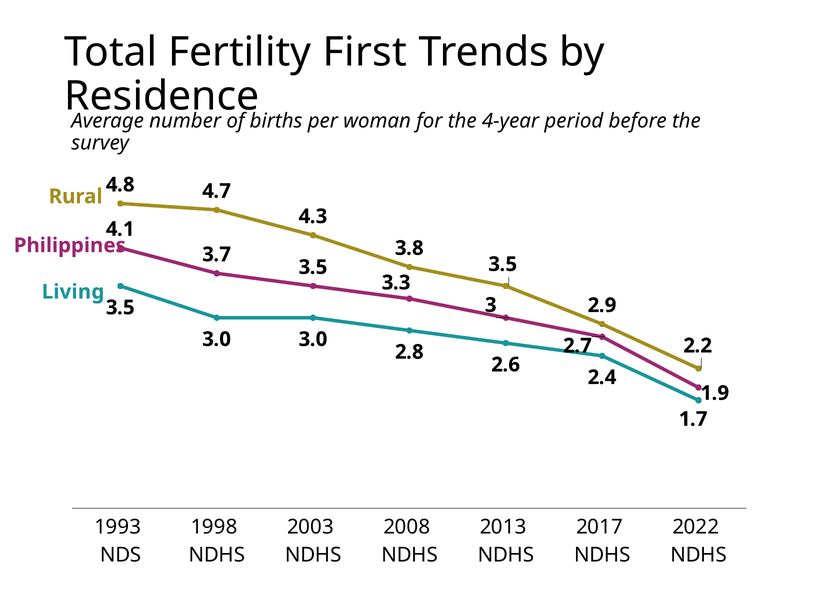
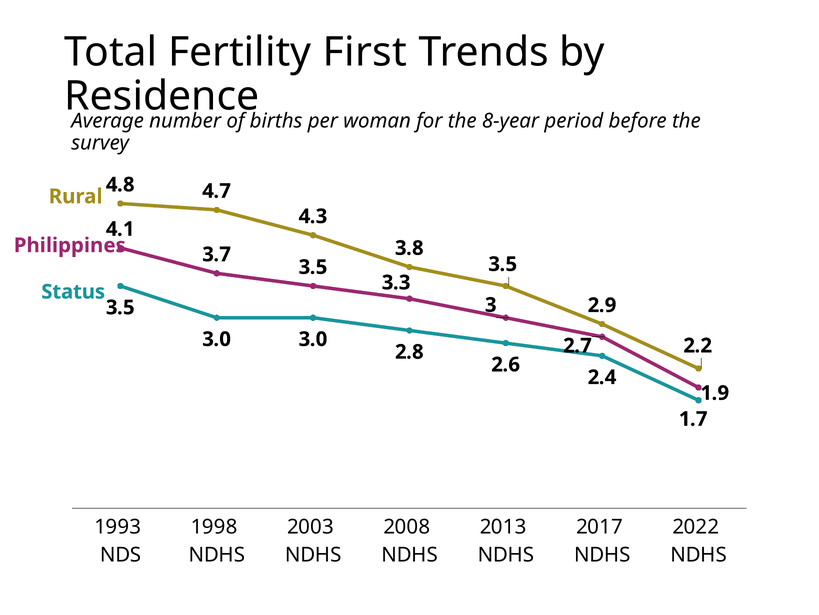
4-year: 4-year -> 8-year
Living: Living -> Status
